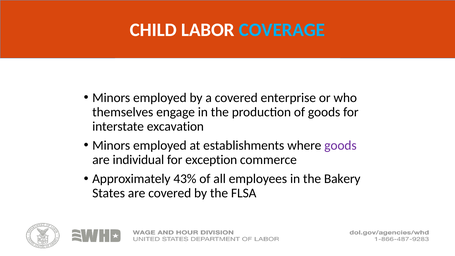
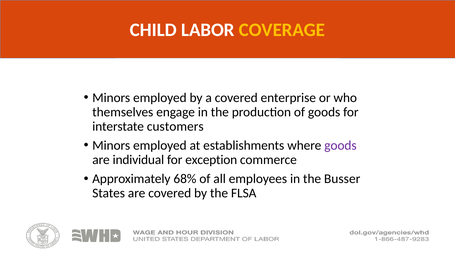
COVERAGE colour: light blue -> yellow
excavation: excavation -> customers
43%: 43% -> 68%
Bakery: Bakery -> Busser
